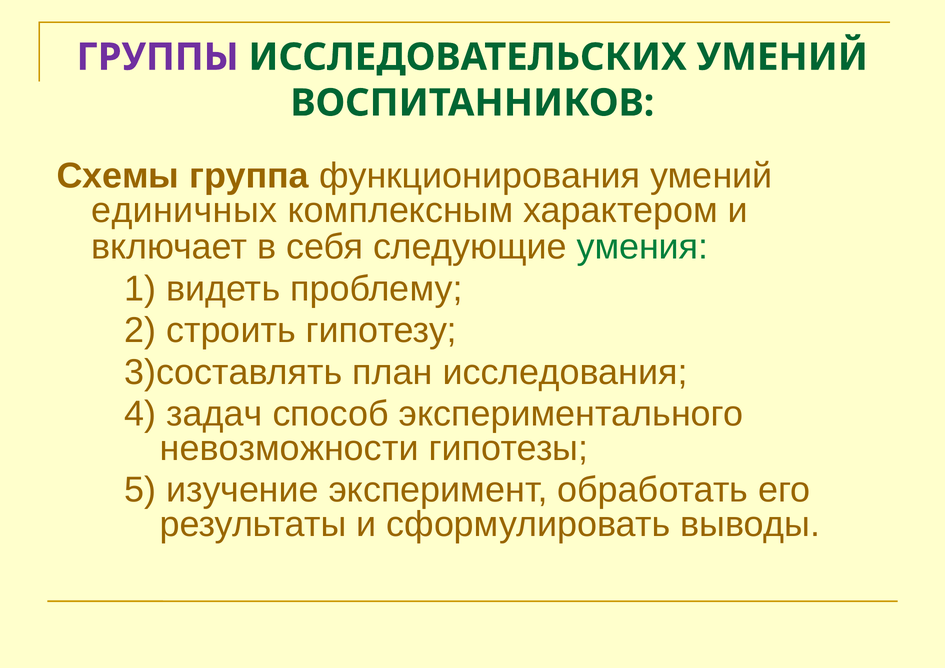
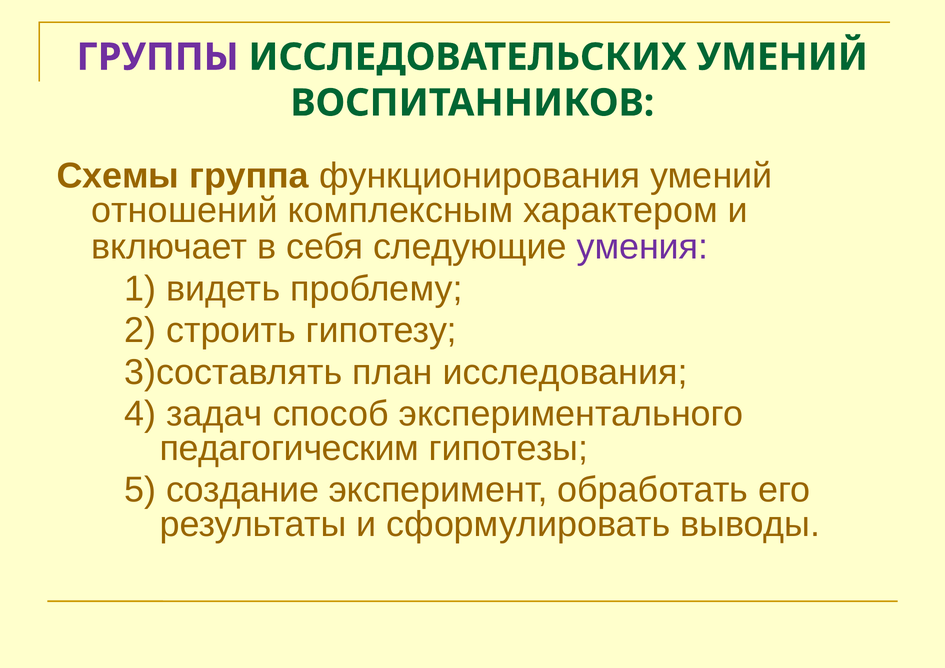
единичных: единичных -> отношений
умения colour: green -> purple
невозможности: невозможности -> педагогическим
изучение: изучение -> создание
